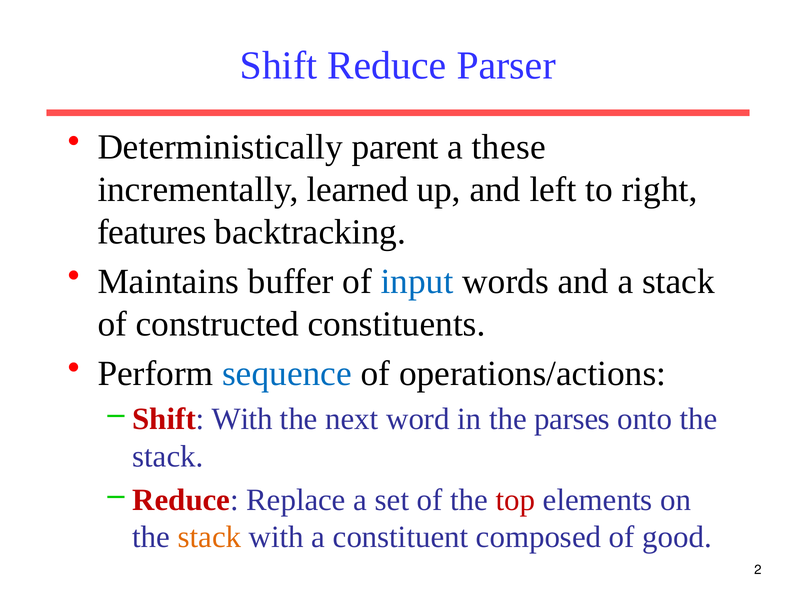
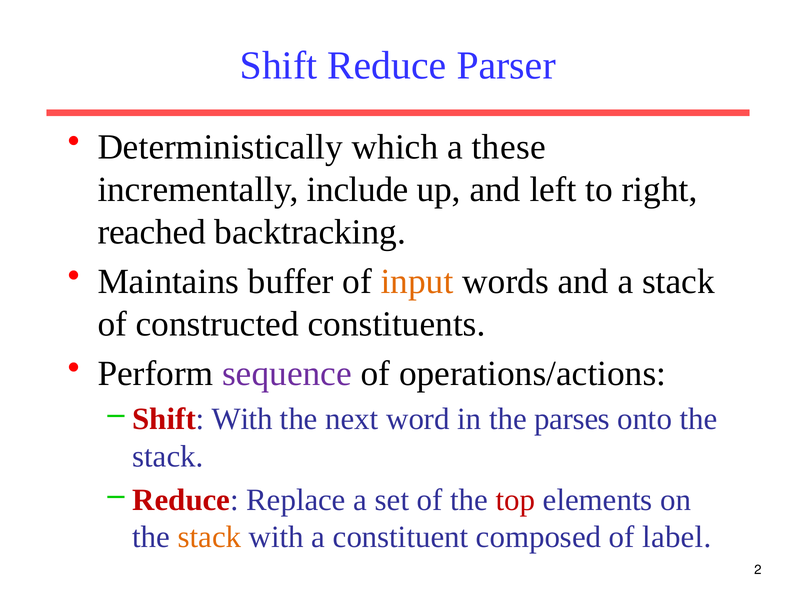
parent: parent -> which
learned: learned -> include
features: features -> reached
input colour: blue -> orange
sequence colour: blue -> purple
good: good -> label
